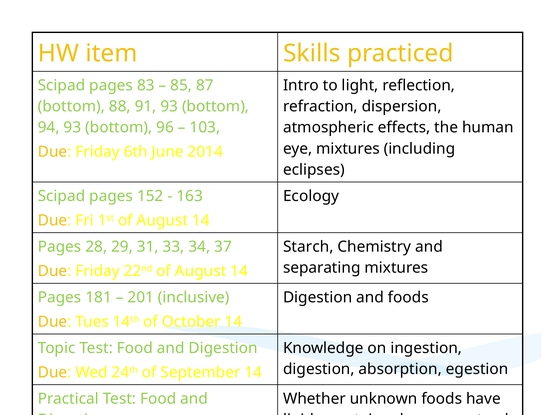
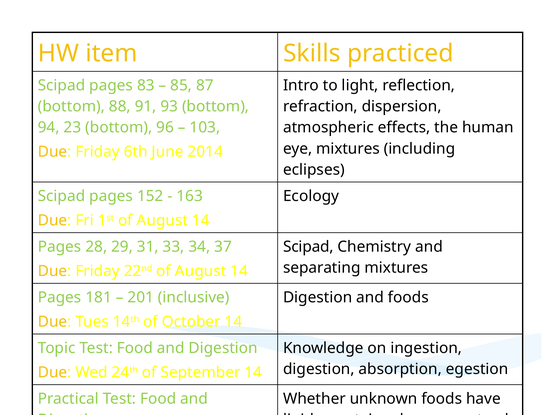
94 93: 93 -> 23
Starch at (308, 247): Starch -> Scipad
